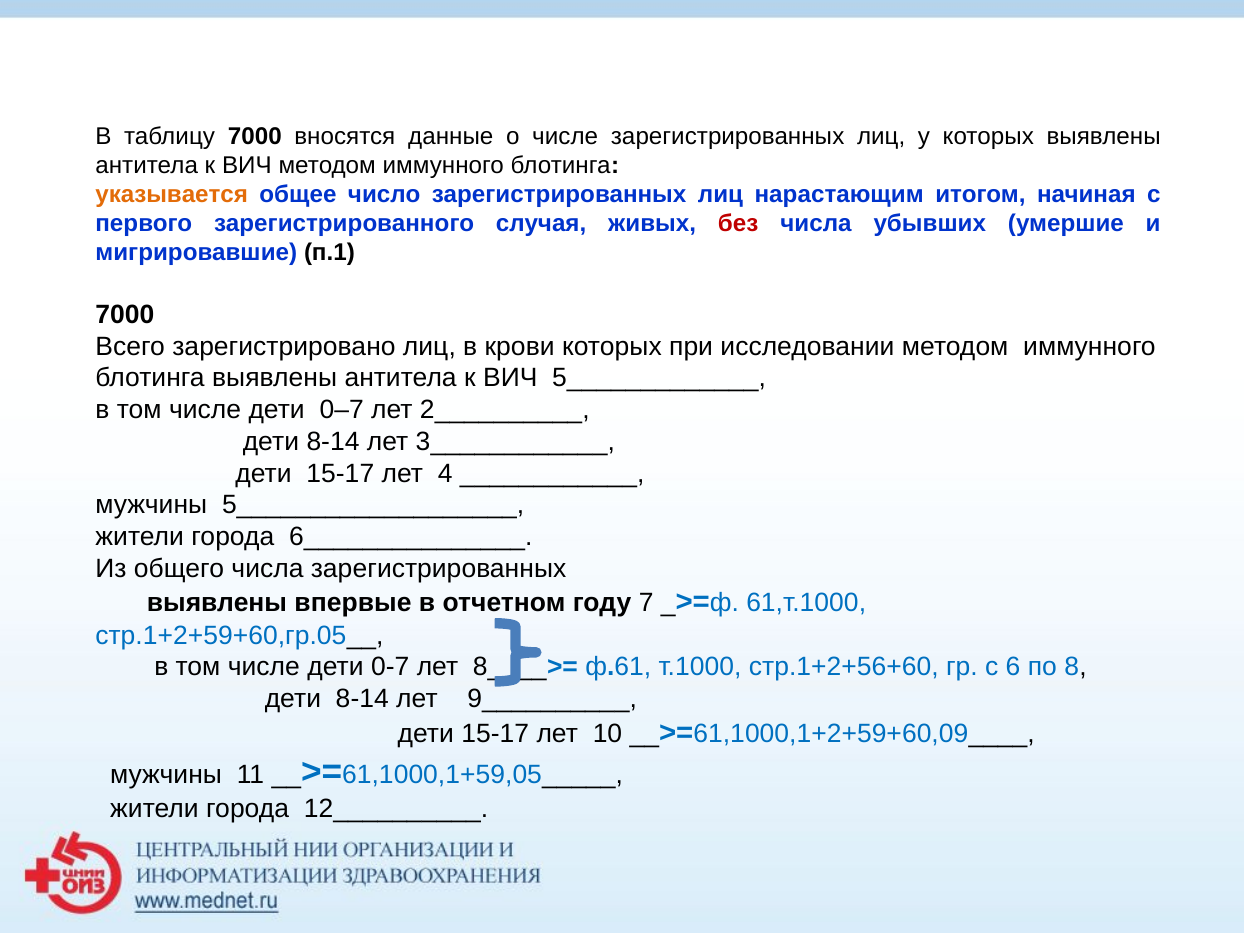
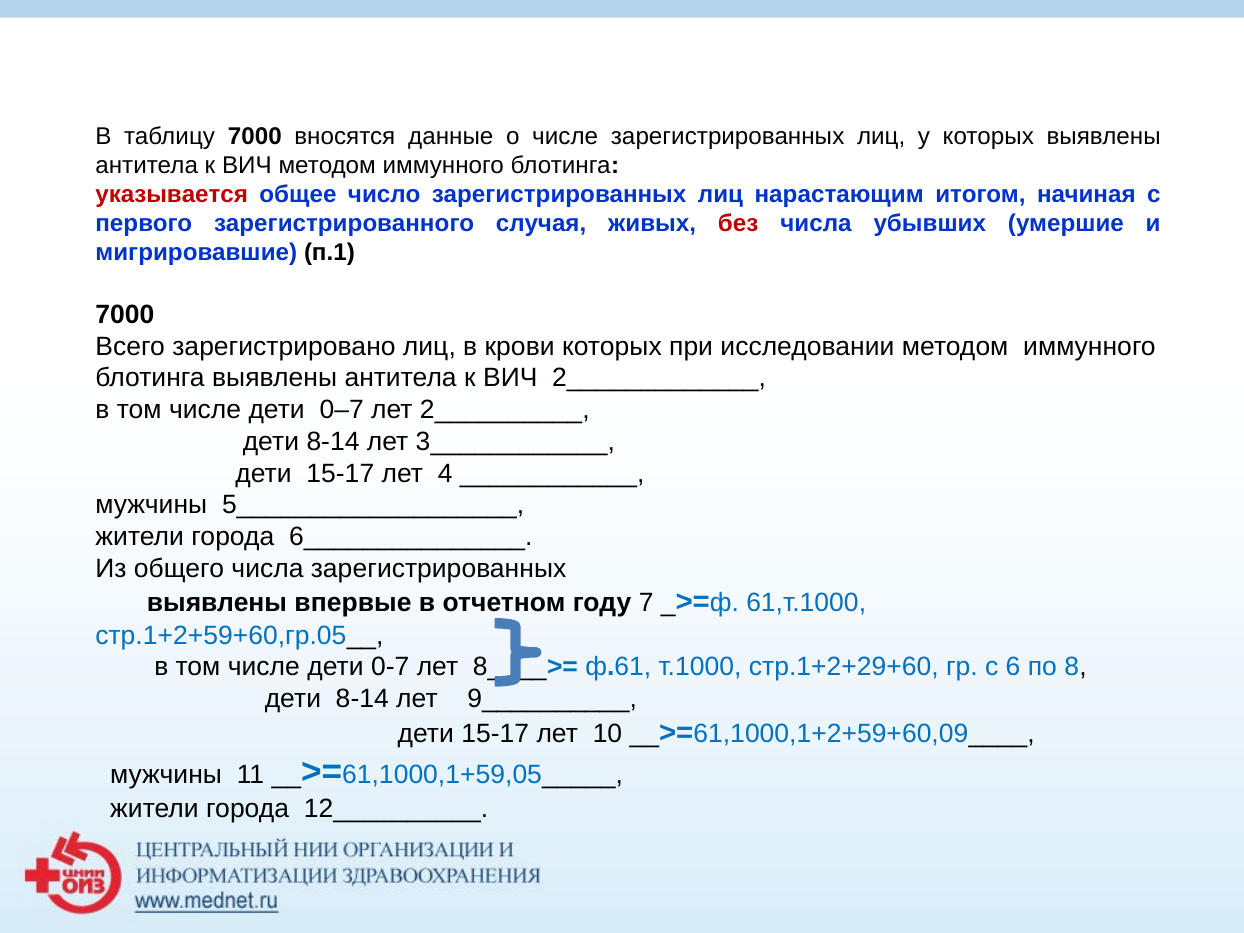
указывается colour: orange -> red
5_____________: 5_____________ -> 2_____________
стр.1+2+56+60: стр.1+2+56+60 -> стр.1+2+29+60
